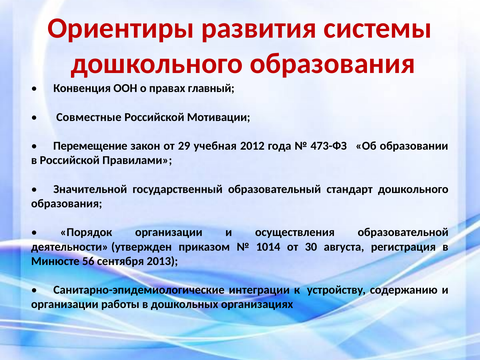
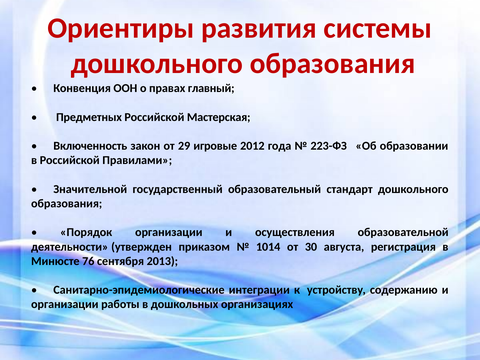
Совместные: Совместные -> Предметных
Мотивации: Мотивации -> Мастерская
Перемещение: Перемещение -> Включенность
учебная: учебная -> игровые
473-ФЗ: 473-ФЗ -> 223-ФЗ
56: 56 -> 76
